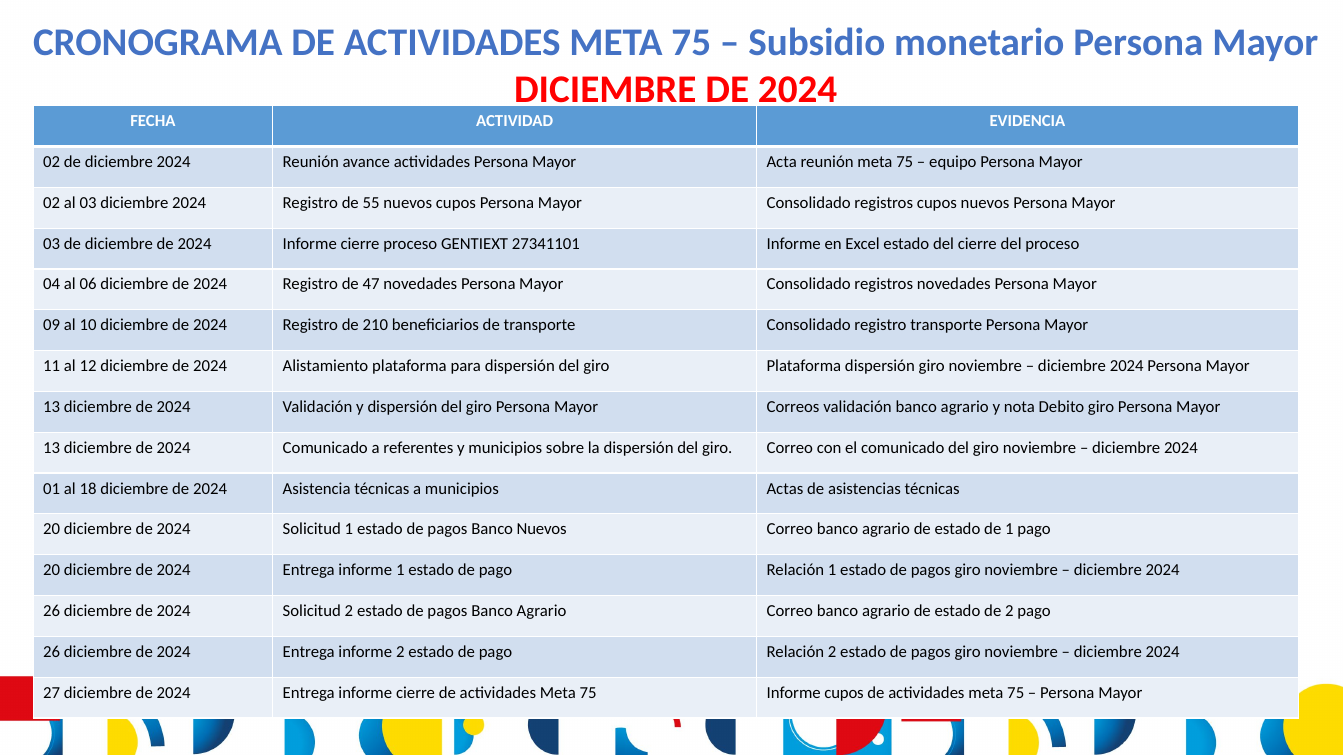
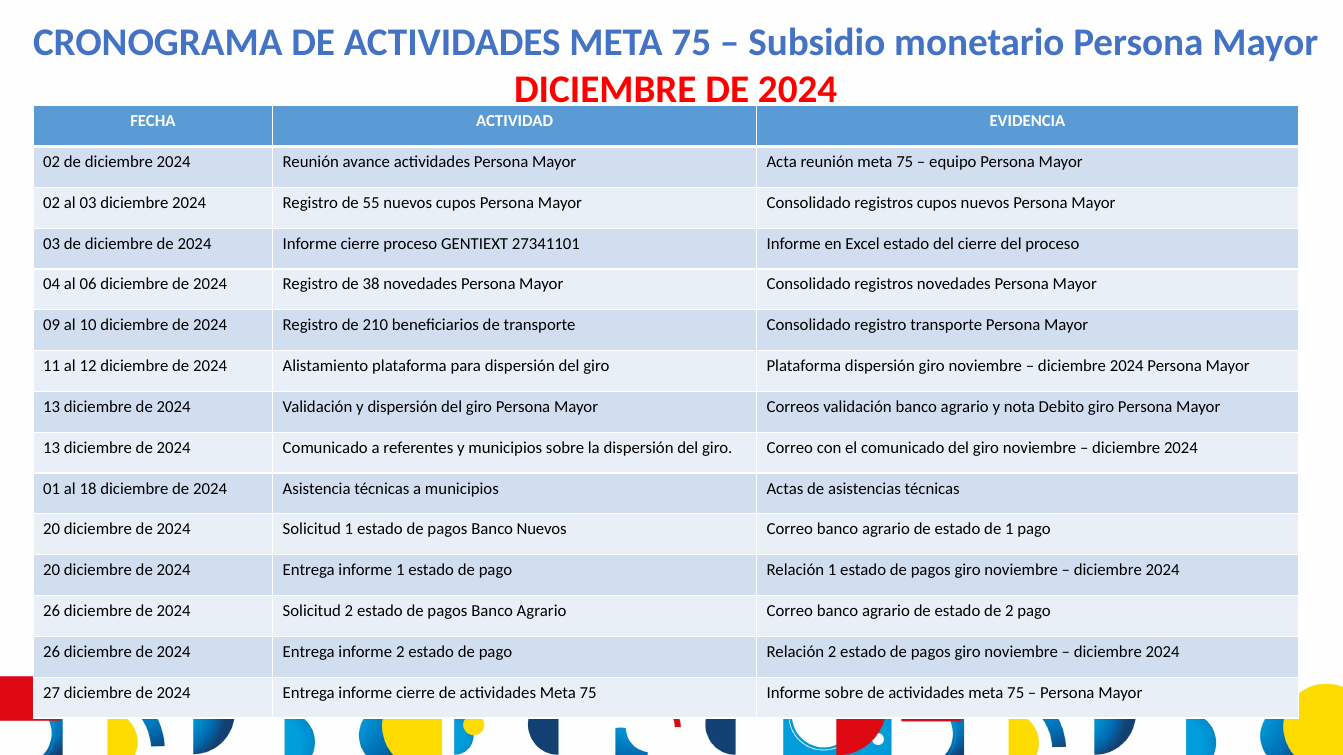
47: 47 -> 38
Informe cupos: cupos -> sobre
